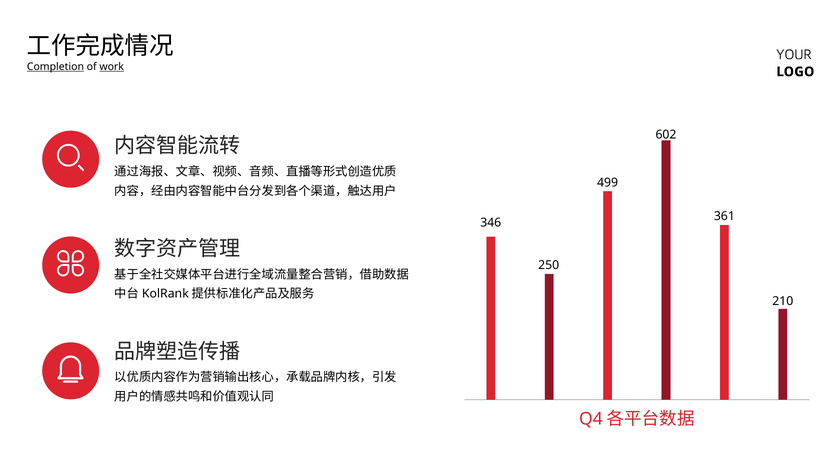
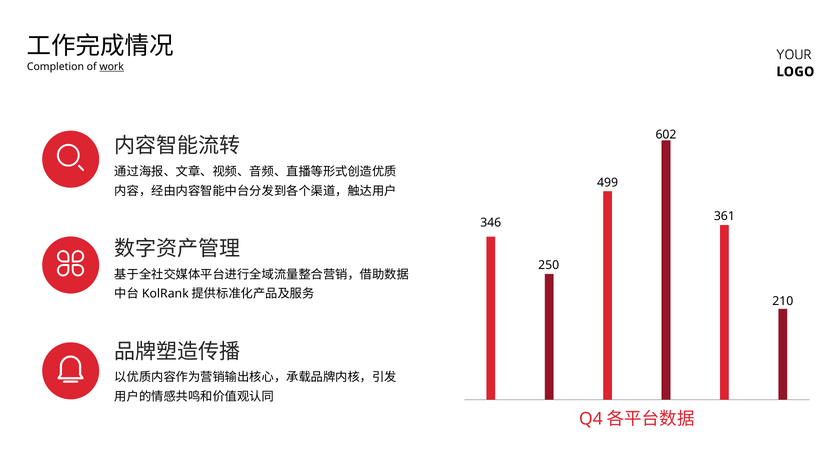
Completion underline: present -> none
